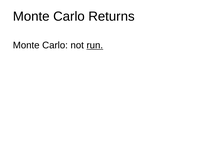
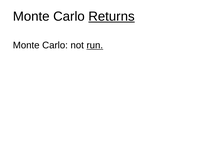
Returns underline: none -> present
